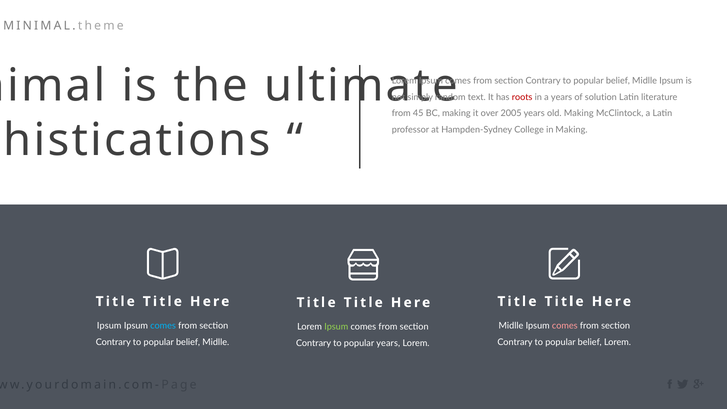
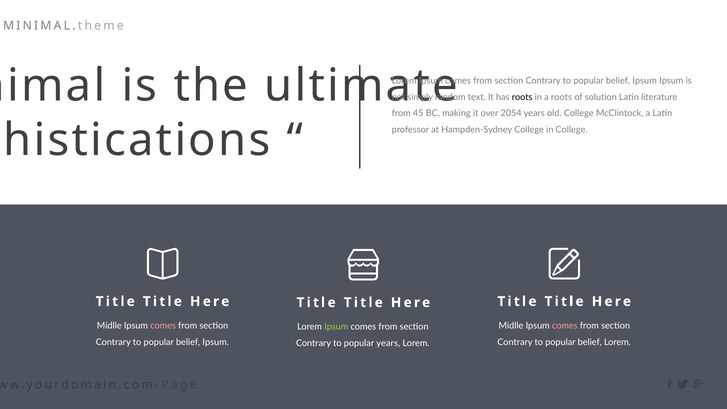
Midlle at (645, 81): Midlle -> Ipsum
roots at (522, 97) colour: red -> black
a years: years -> roots
2005: 2005 -> 2054
old Making: Making -> College
in Making: Making -> College
Ipsum at (109, 326): Ipsum -> Midlle
comes at (163, 326) colour: light blue -> pink
Midlle at (216, 342): Midlle -> Ipsum
